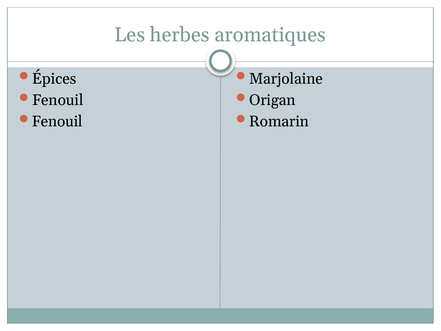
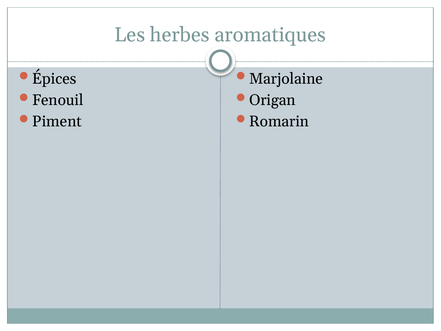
Fenouil at (57, 121): Fenouil -> Piment
